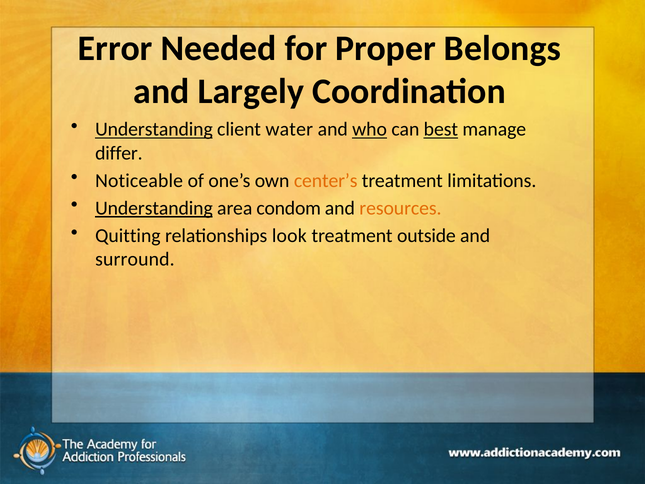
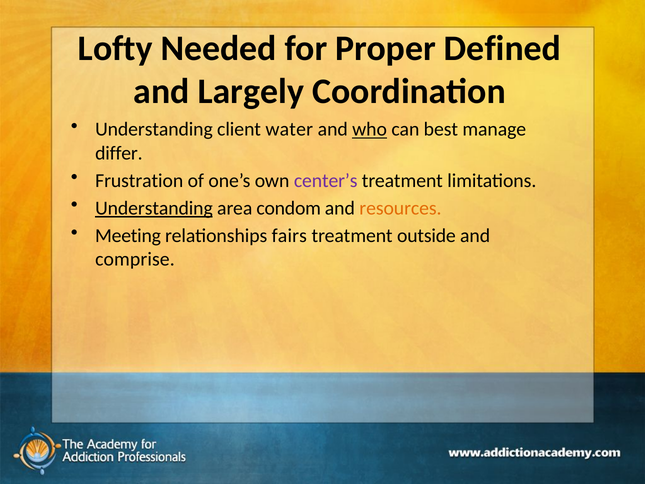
Error: Error -> Lofty
Belongs: Belongs -> Defined
Understanding at (154, 129) underline: present -> none
best underline: present -> none
Noticeable: Noticeable -> Frustration
center’s colour: orange -> purple
Quitting: Quitting -> Meeting
look: look -> fairs
surround: surround -> comprise
